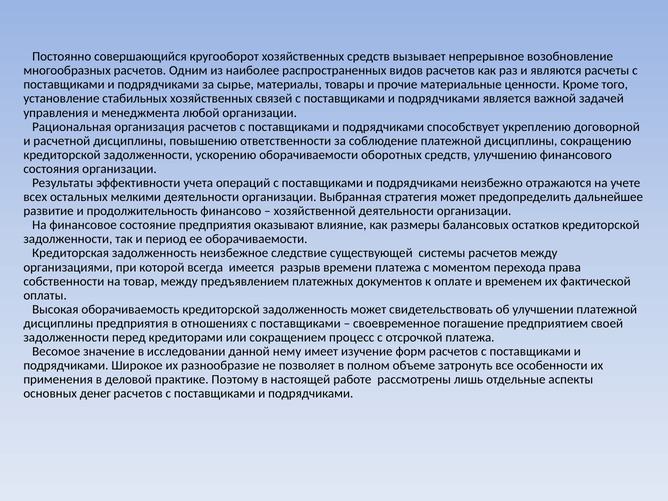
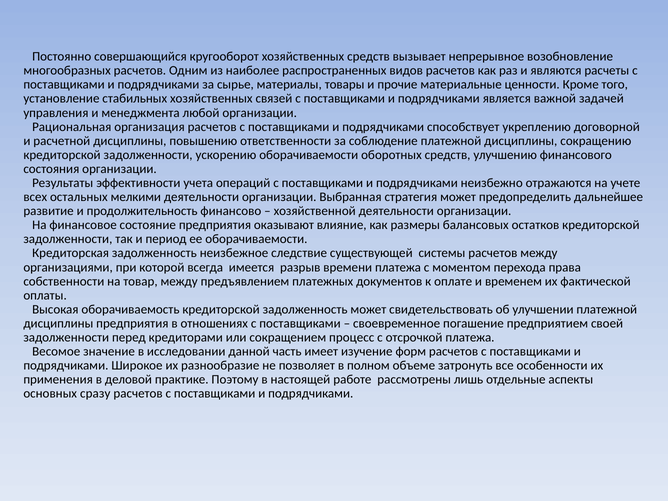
нему: нему -> часть
денег: денег -> сразу
